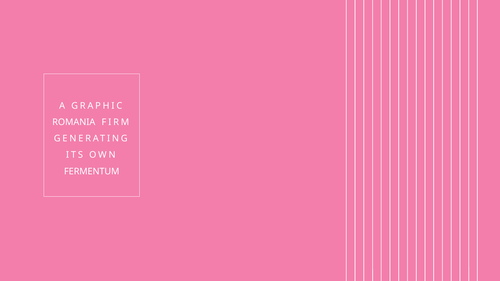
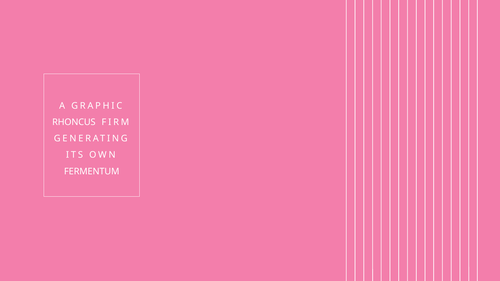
ROMANIA: ROMANIA -> RHONCUS
